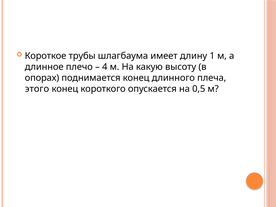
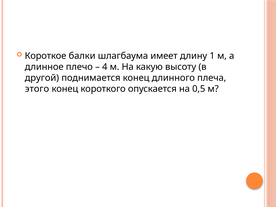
трубы: трубы -> балки
опорах: опорах -> другой
